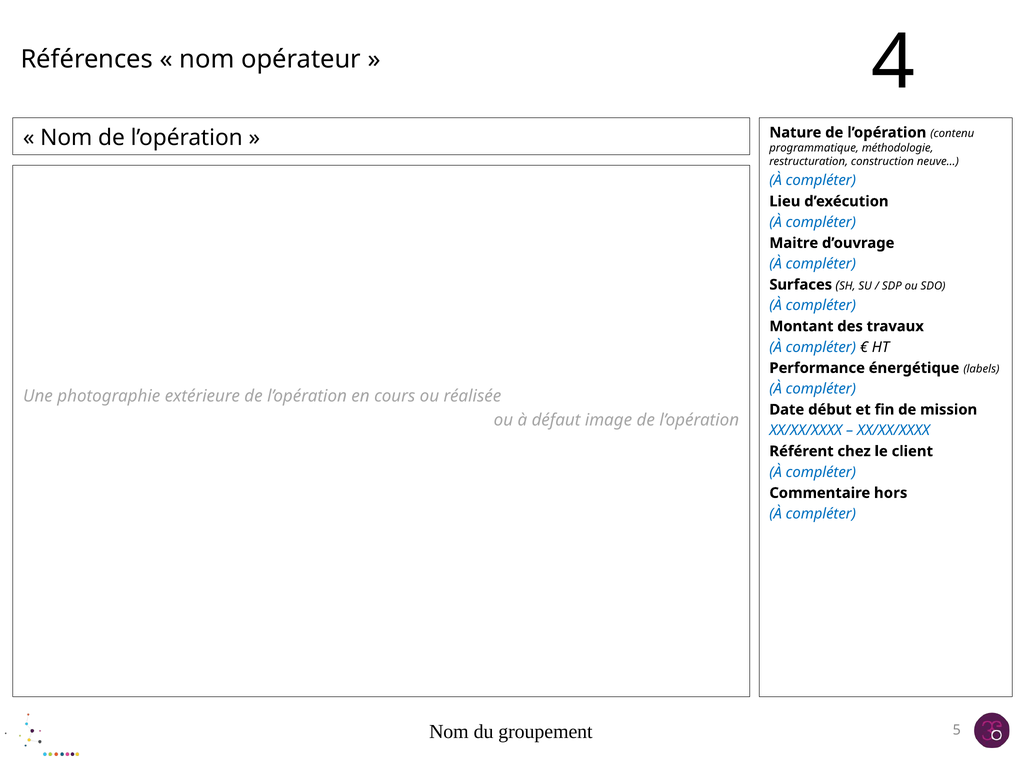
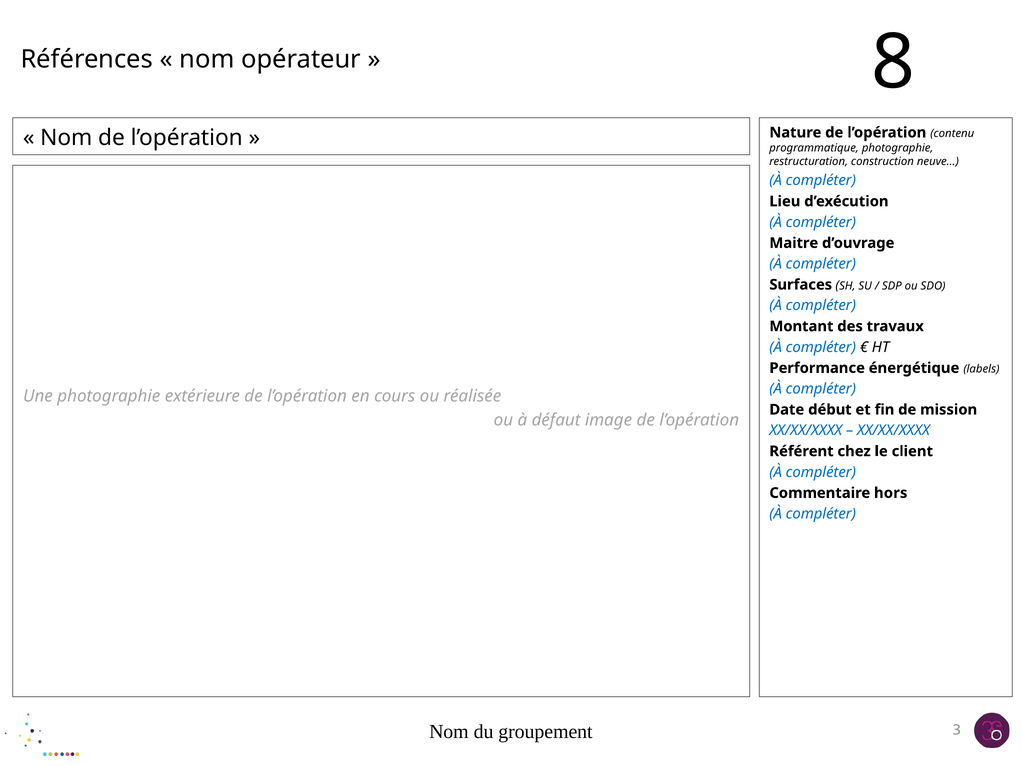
4: 4 -> 8
programmatique méthodologie: méthodologie -> photographie
5: 5 -> 3
